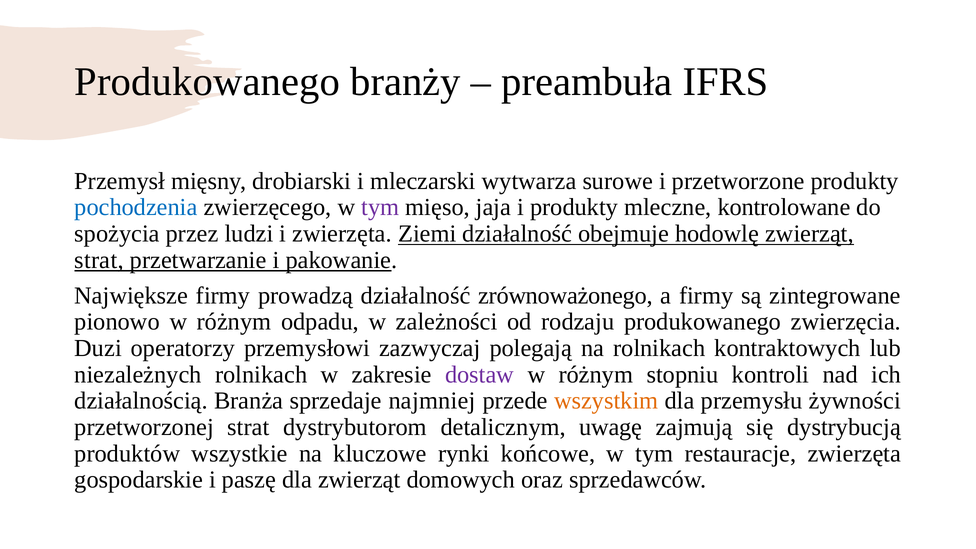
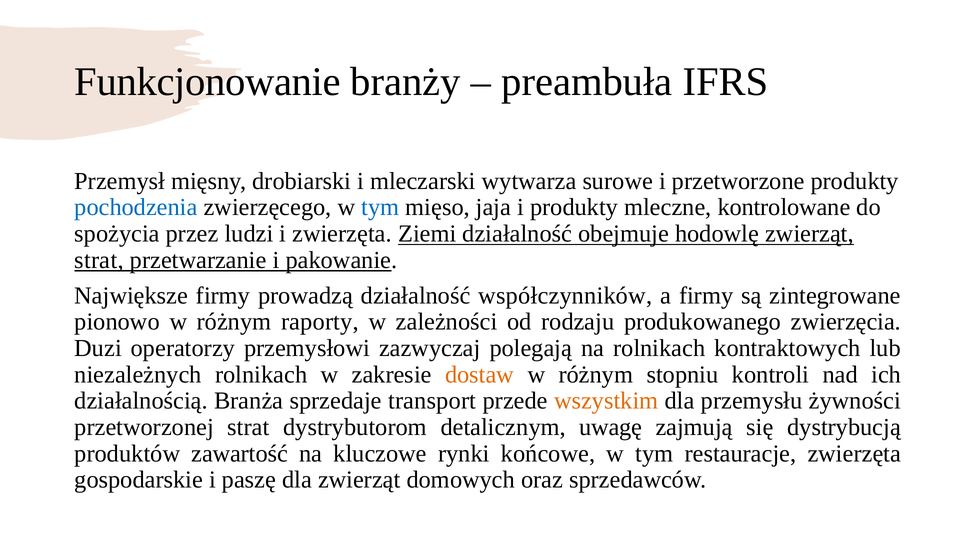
Produkowanego at (207, 82): Produkowanego -> Funkcjonowanie
tym at (380, 207) colour: purple -> blue
zrównoważonego: zrównoważonego -> współczynników
odpadu: odpadu -> raporty
dostaw colour: purple -> orange
najmniej: najmniej -> transport
wszystkie: wszystkie -> zawartość
